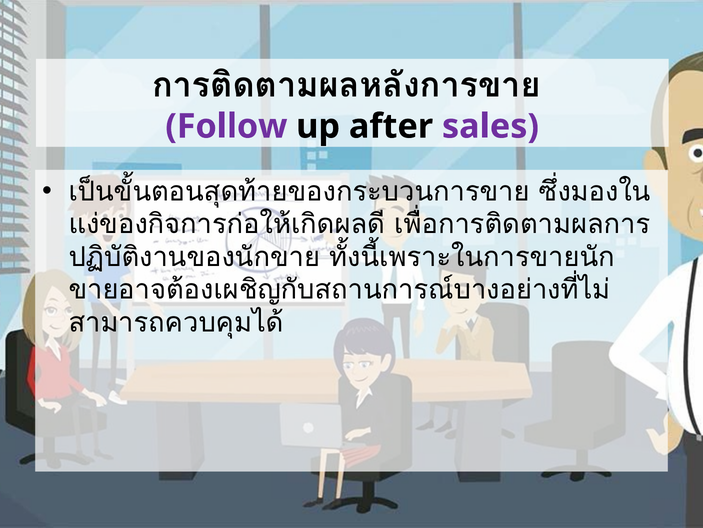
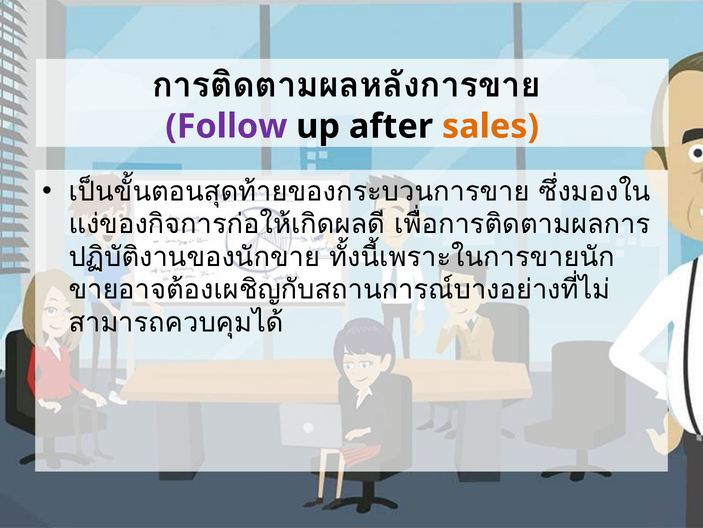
sales colour: purple -> orange
